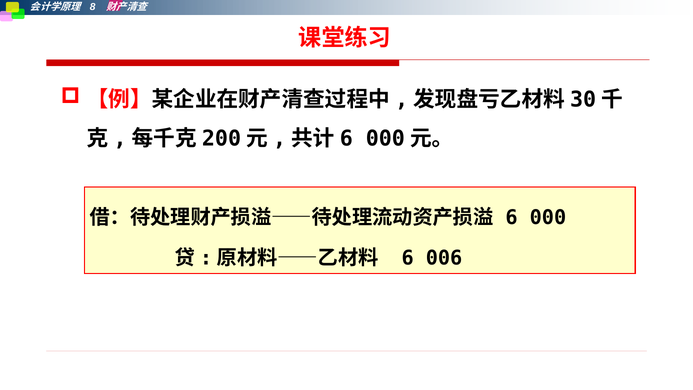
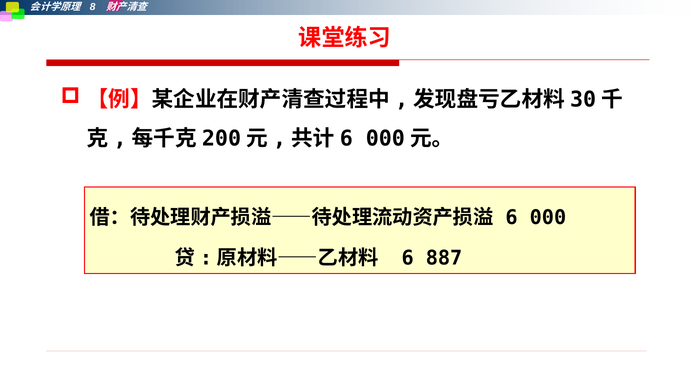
006: 006 -> 887
